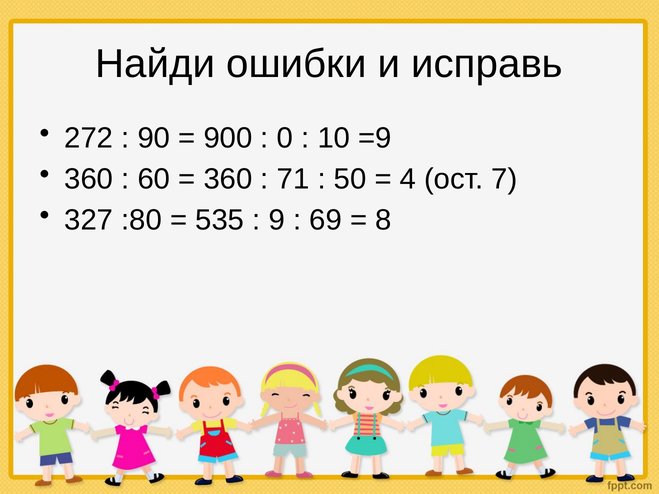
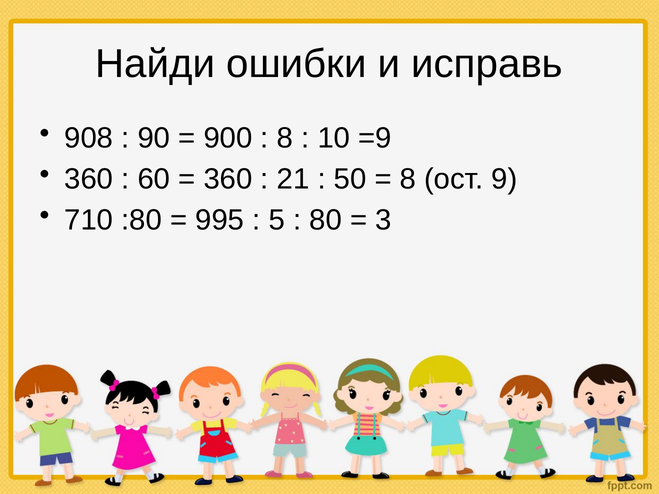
272: 272 -> 908
0 at (285, 138): 0 -> 8
71: 71 -> 21
4 at (408, 179): 4 -> 8
7: 7 -> 9
327: 327 -> 710
535: 535 -> 995
9: 9 -> 5
69: 69 -> 80
8: 8 -> 3
